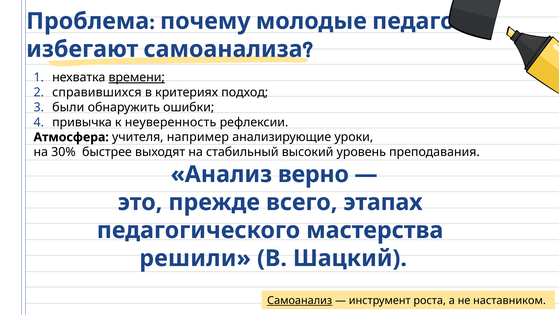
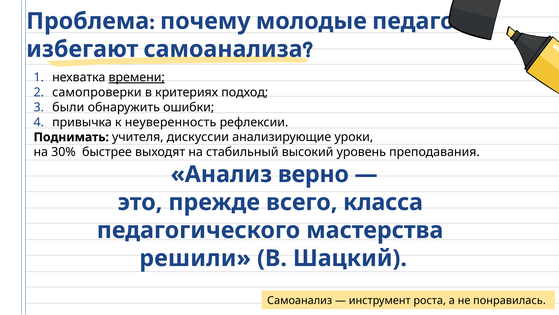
справившихся: справившихся -> самопроверки
Атмосфера: Атмосфера -> Поднимать
например: например -> дискуссии
этапах: этапах -> класса
Самоанализ underline: present -> none
наставником: наставником -> понравилась
